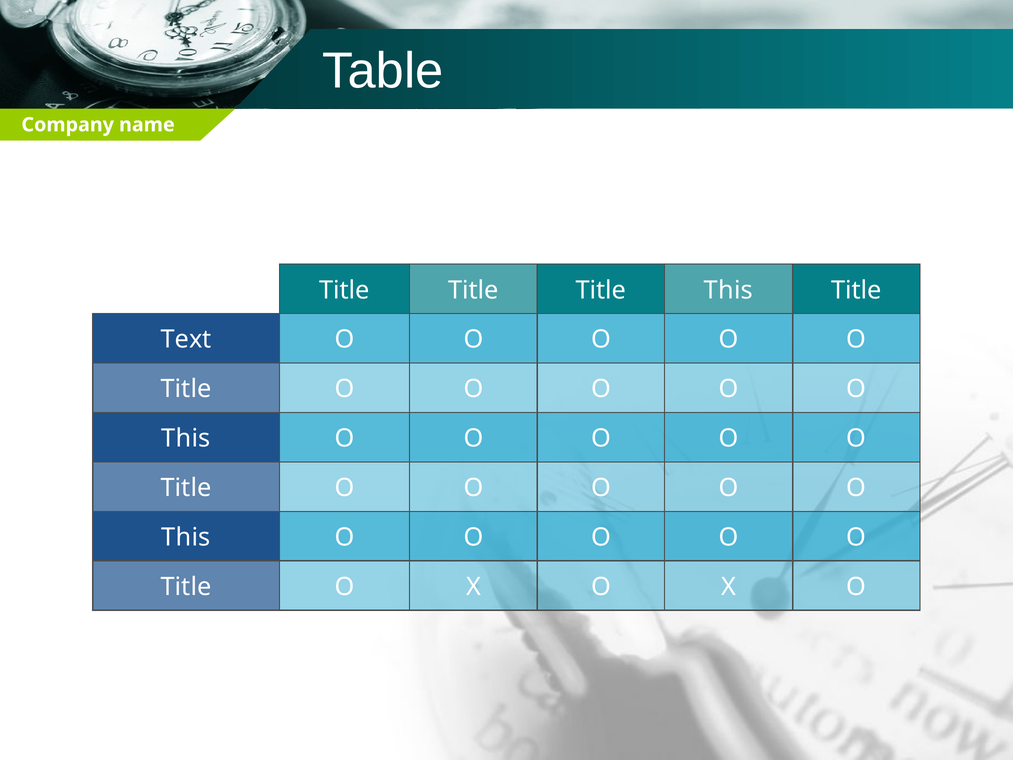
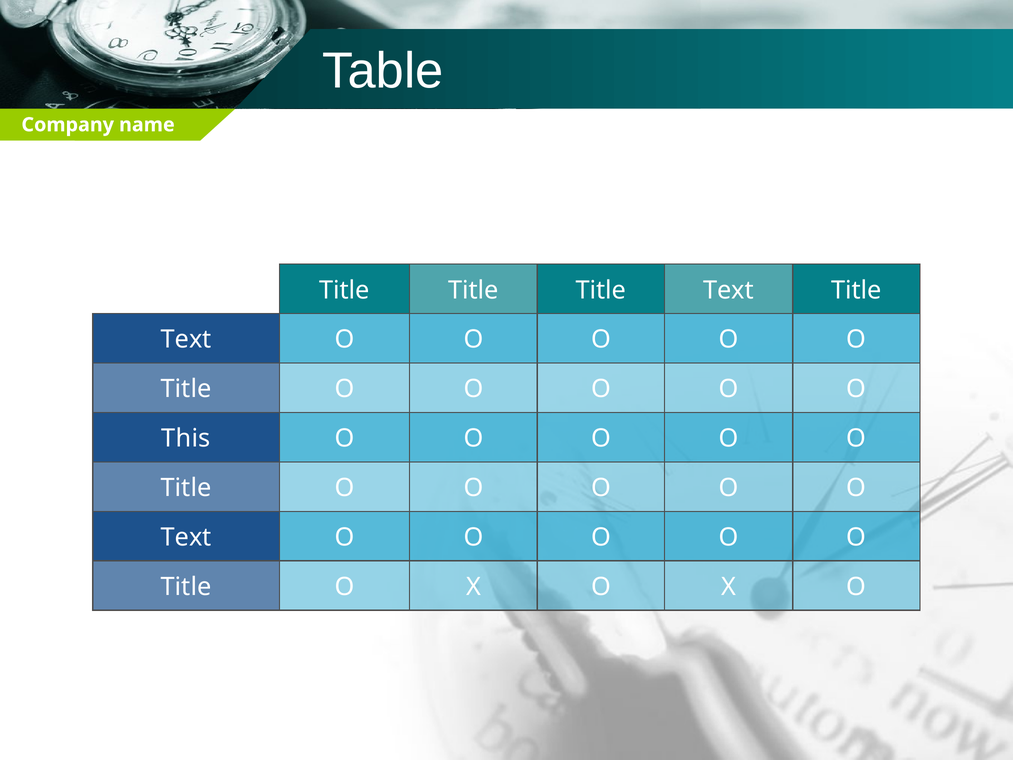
Title Title This: This -> Text
This at (186, 537): This -> Text
